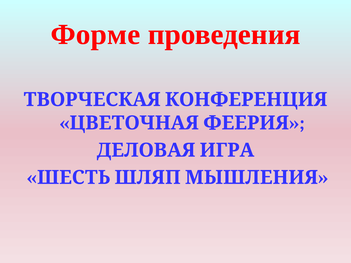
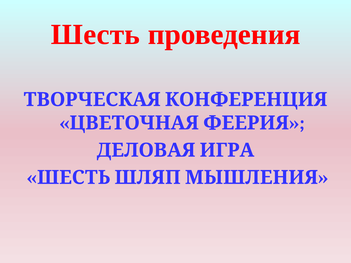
Форме: Форме -> Шесть
